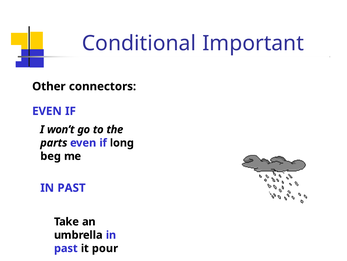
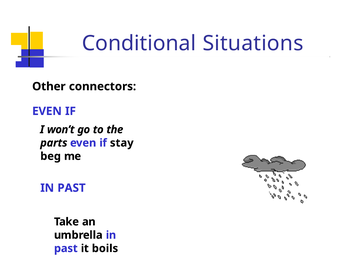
Important: Important -> Situations
long: long -> stay
pour: pour -> boils
